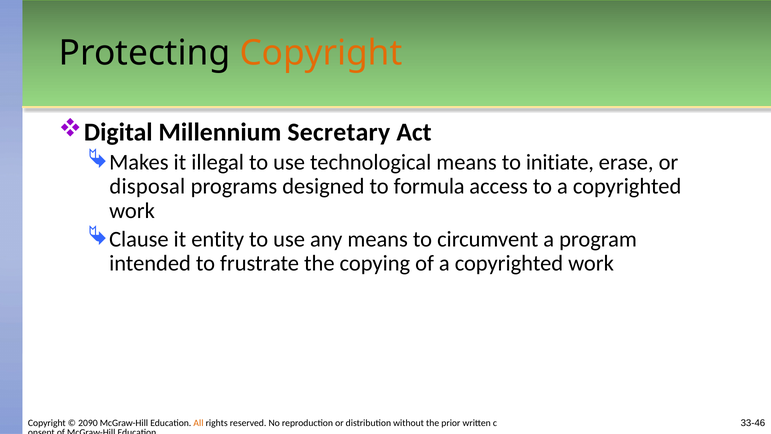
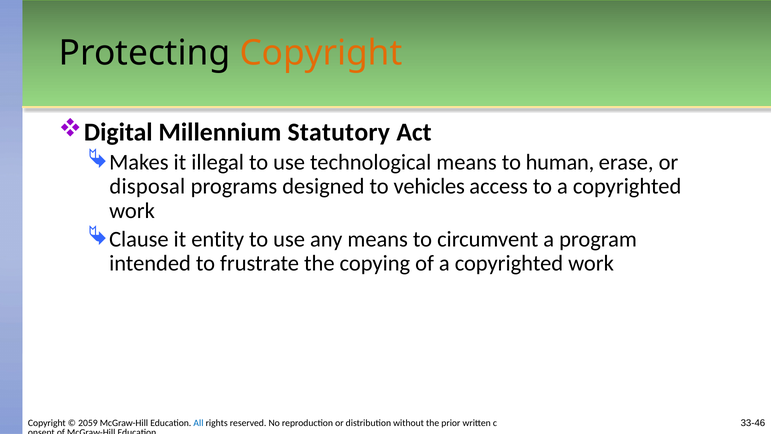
Secretary: Secretary -> Statutory
initiate: initiate -> human
formula: formula -> vehicles
2090: 2090 -> 2059
All colour: orange -> blue
